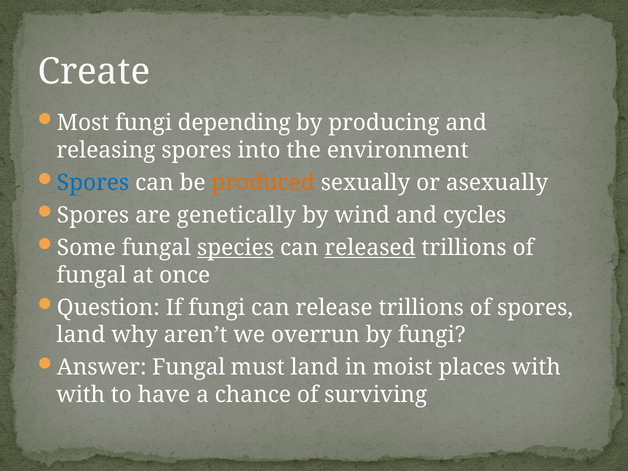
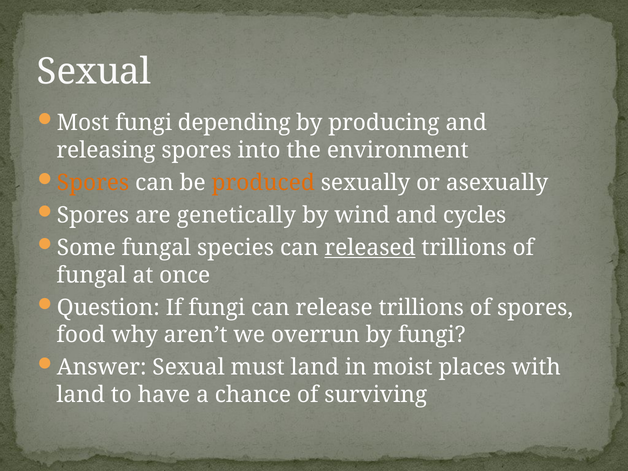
Create at (94, 72): Create -> Sexual
Spores at (93, 183) colour: blue -> orange
species underline: present -> none
land at (81, 335): land -> food
Answer Fungal: Fungal -> Sexual
with at (81, 395): with -> land
